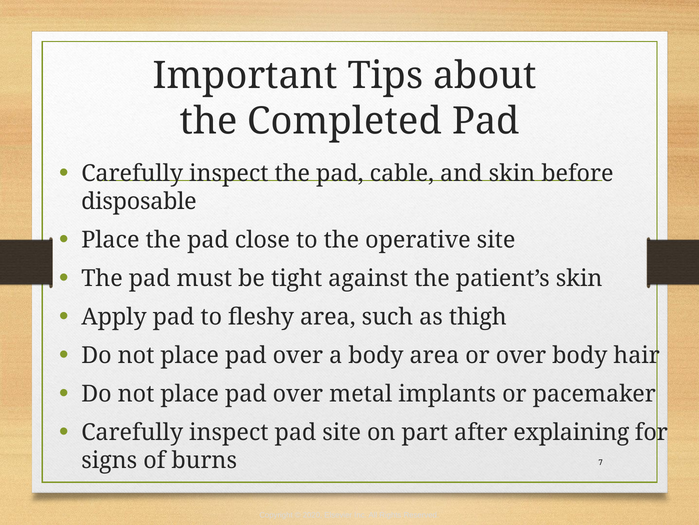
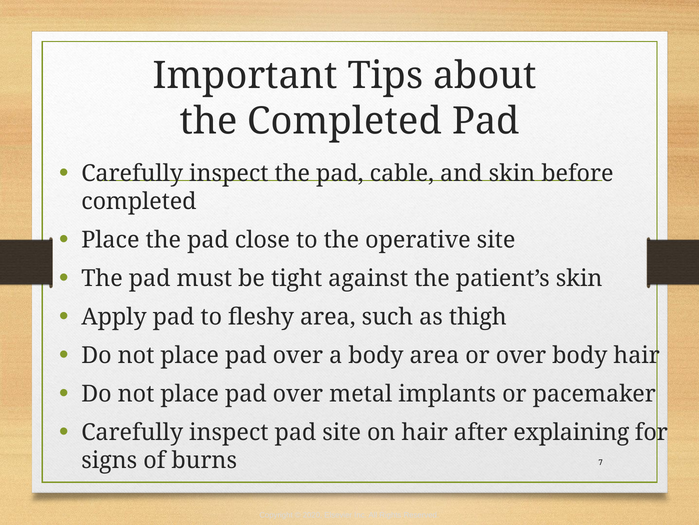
disposable at (139, 201): disposable -> completed
on part: part -> hair
